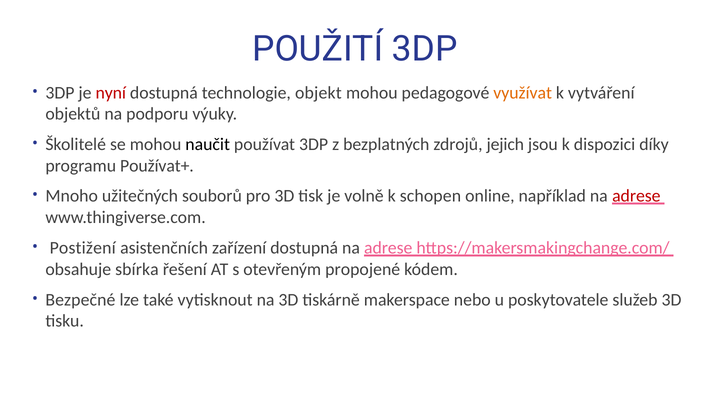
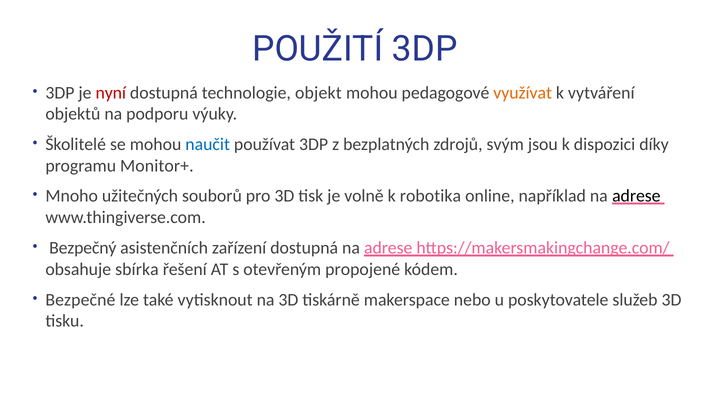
naučit colour: black -> blue
jejich: jejich -> svým
Používat+: Používat+ -> Monitor+
schopen: schopen -> robotika
adrese at (636, 196) colour: red -> black
Postižení: Postižení -> Bezpečný
